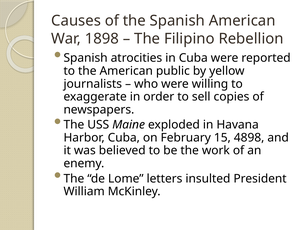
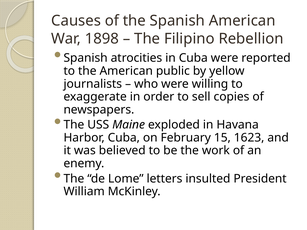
4898: 4898 -> 1623
